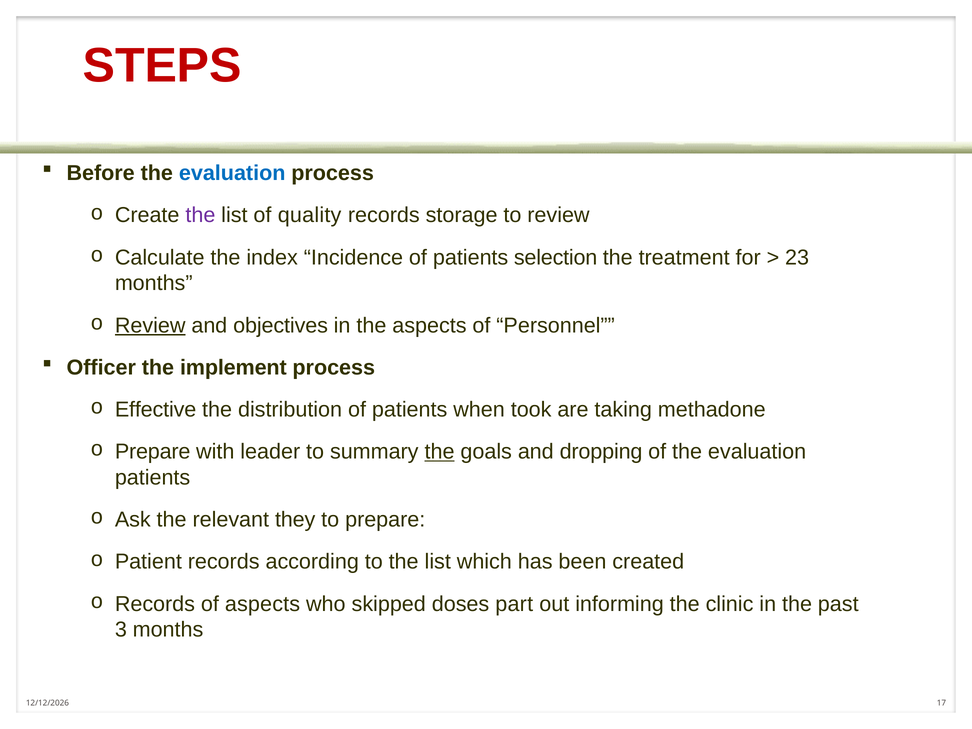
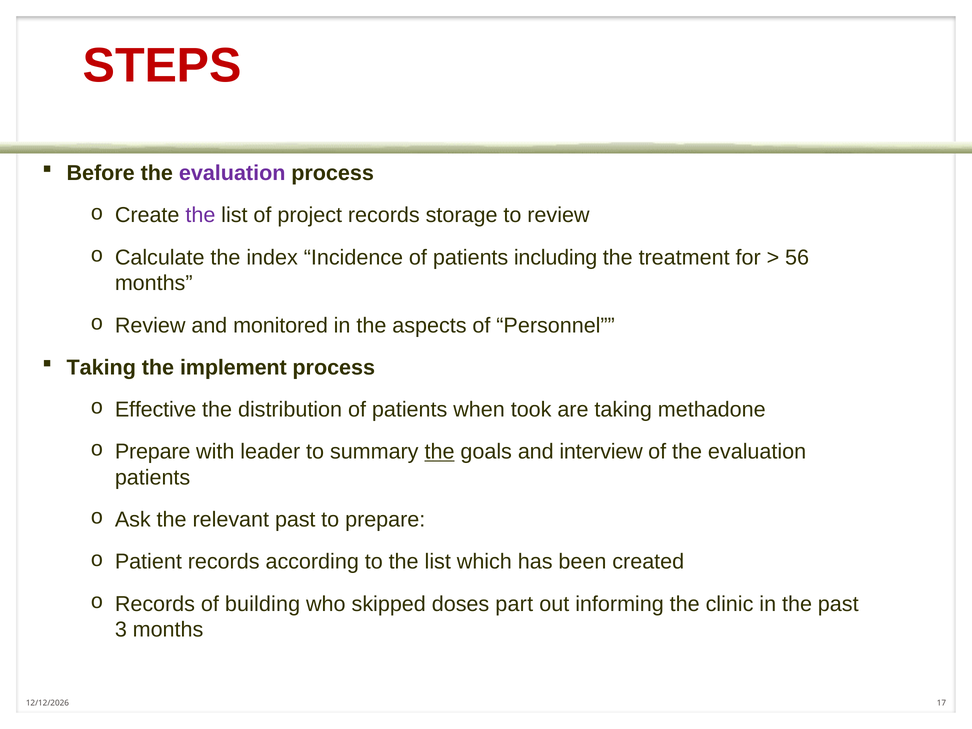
evaluation at (232, 173) colour: blue -> purple
quality: quality -> project
selection: selection -> including
23: 23 -> 56
Review at (150, 325) underline: present -> none
objectives: objectives -> monitored
Officer at (101, 368): Officer -> Taking
dropping: dropping -> interview
relevant they: they -> past
of aspects: aspects -> building
